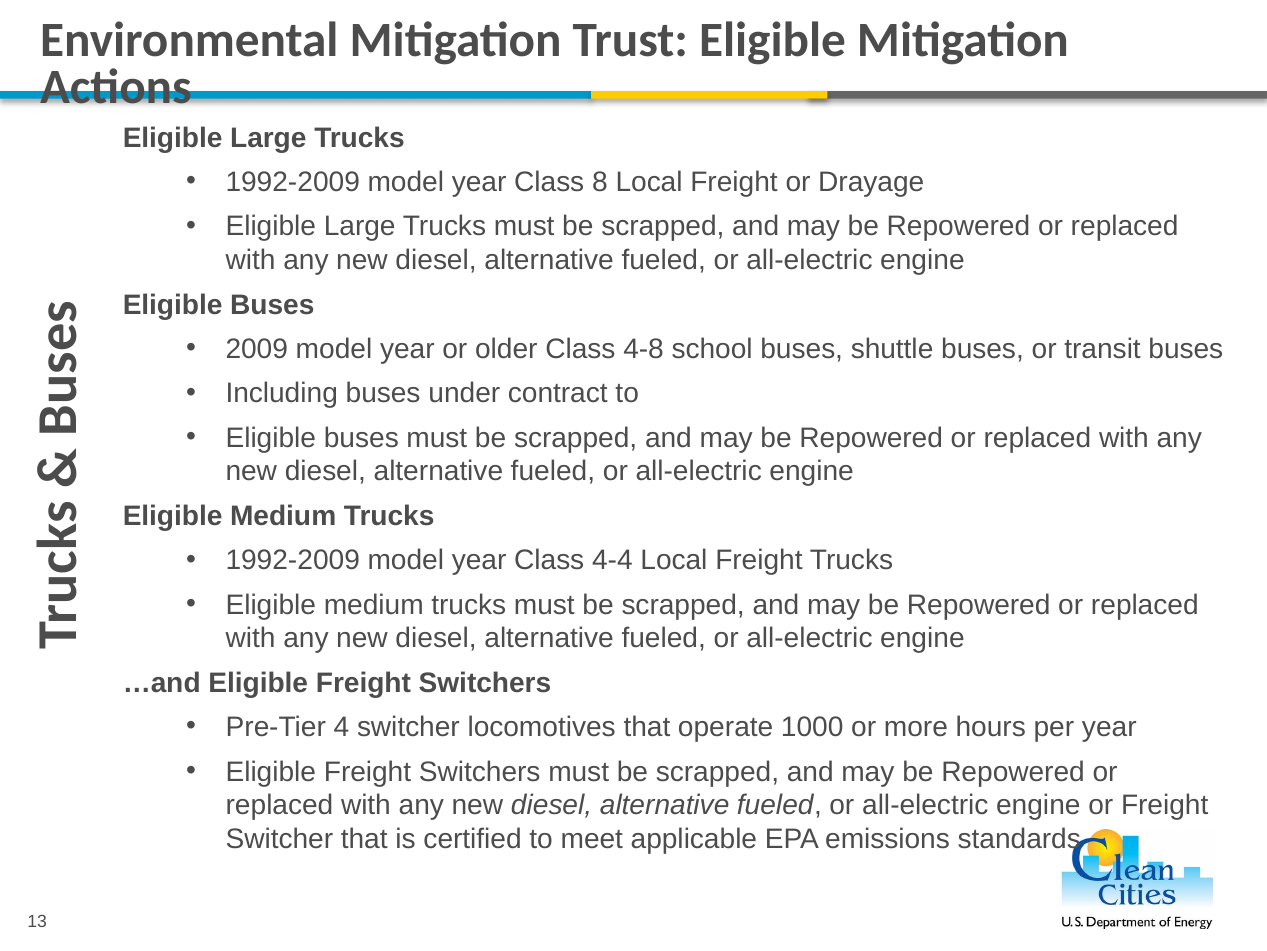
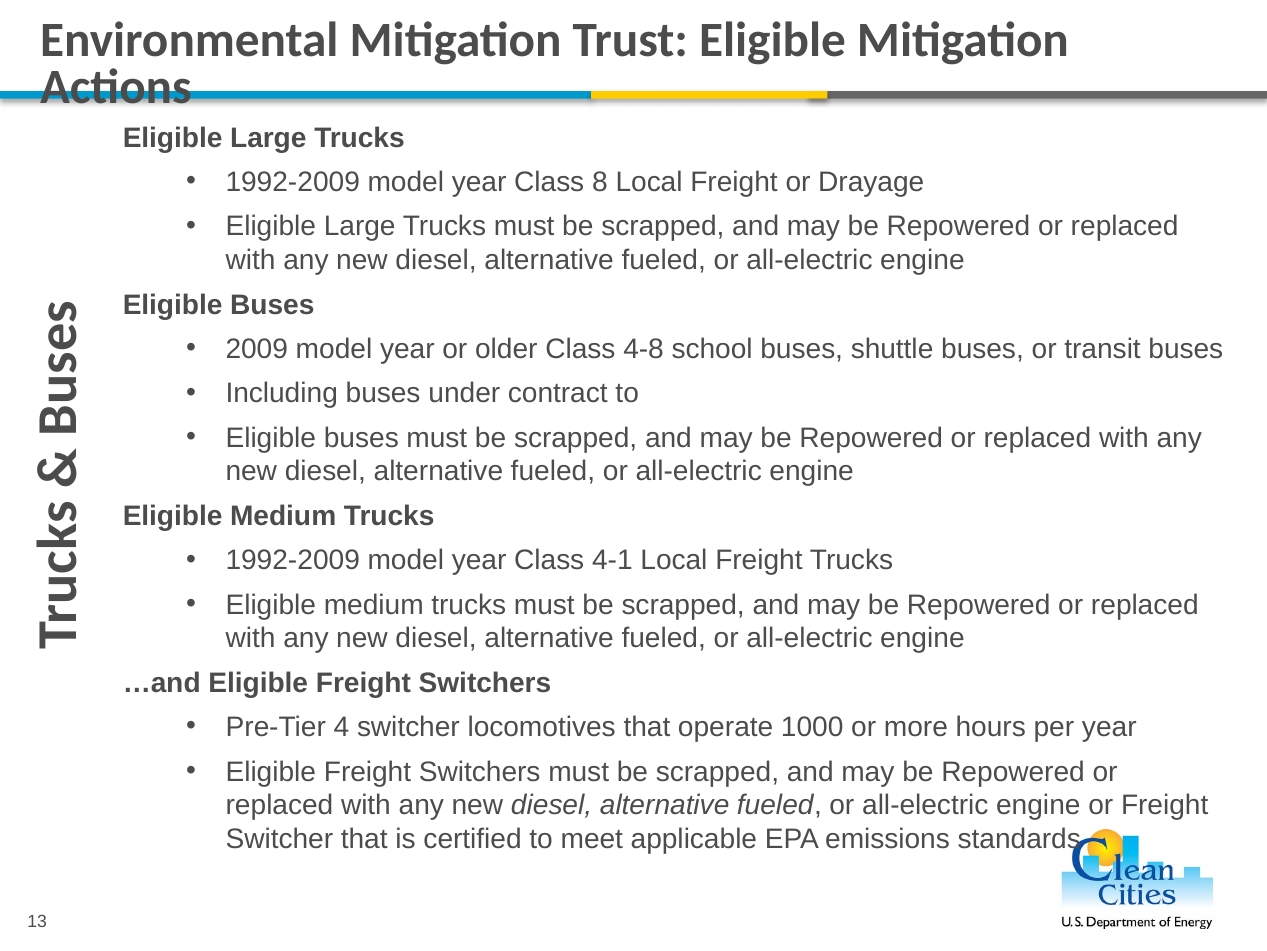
4-4: 4-4 -> 4-1
